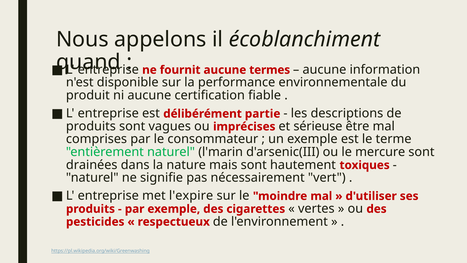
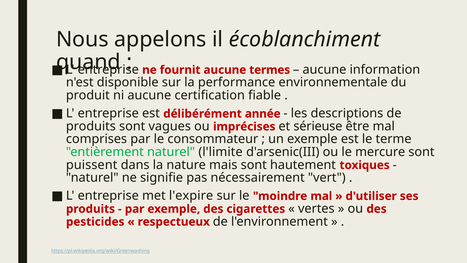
partie: partie -> année
l'marin: l'marin -> l'limite
drainées: drainées -> puissent
